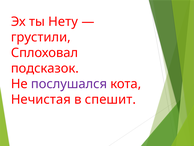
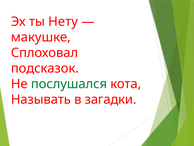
грустили: грустили -> макушке
послушался colour: purple -> green
Нечистая: Нечистая -> Называть
спешит: спешит -> загадки
